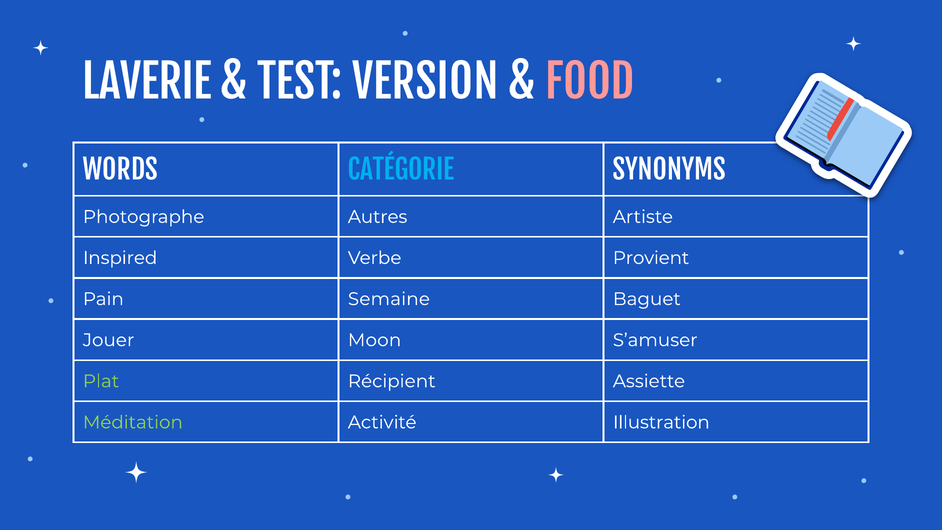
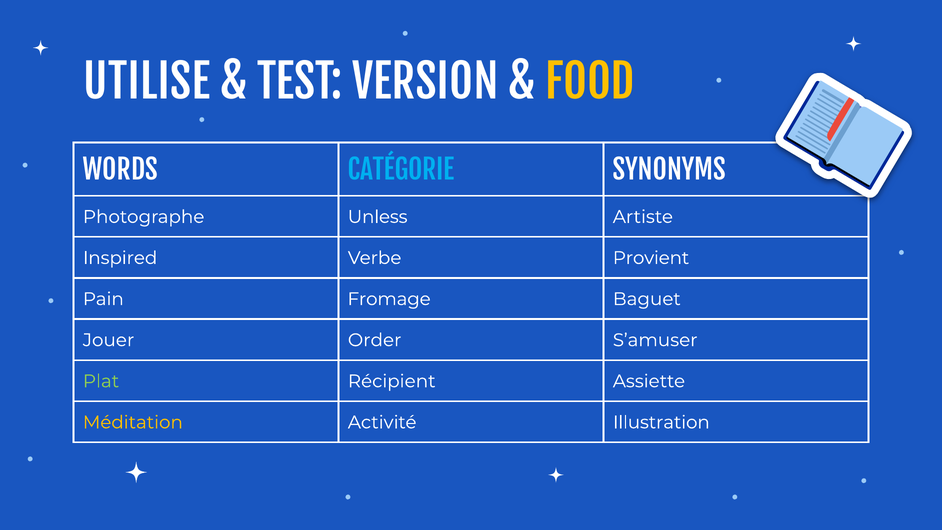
LAVERIE: LAVERIE -> UTILISE
FOOD colour: pink -> yellow
Autres: Autres -> Unless
Semaine: Semaine -> Fromage
Moon: Moon -> Order
Méditation colour: light green -> yellow
